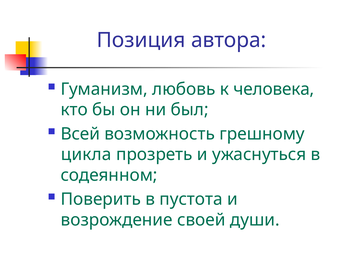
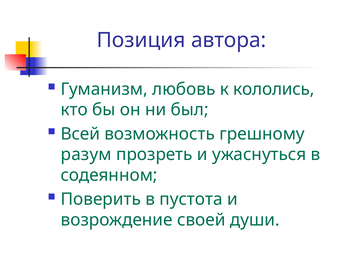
человека: человека -> кололись
цикла: цикла -> разум
